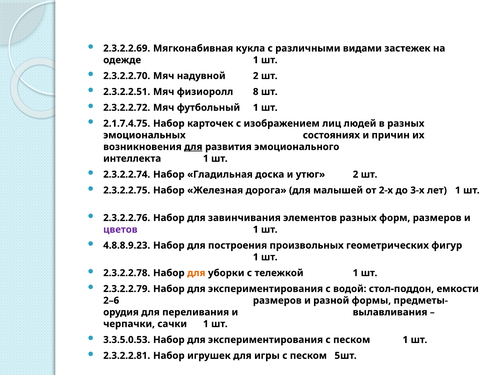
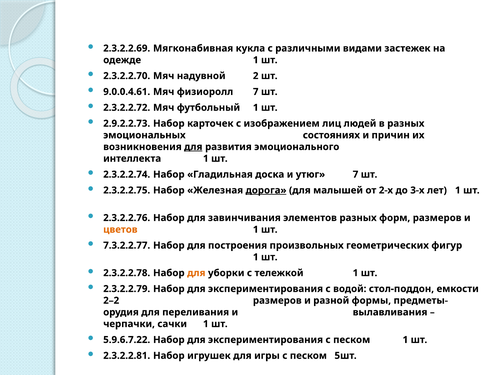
2.3.2.2.51: 2.3.2.2.51 -> 9.0.0.4.61
физиоролл 8: 8 -> 7
2.1.7.4.75: 2.1.7.4.75 -> 2.9.2.2.73
утюг 2: 2 -> 7
дорога underline: none -> present
цветов colour: purple -> orange
4.8.8.9.23: 4.8.8.9.23 -> 7.3.2.2.77
2–6: 2–6 -> 2–2
3.3.5.0.53: 3.3.5.0.53 -> 5.9.6.7.22
